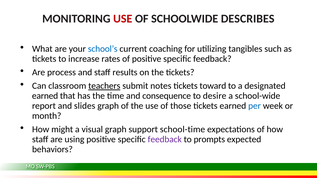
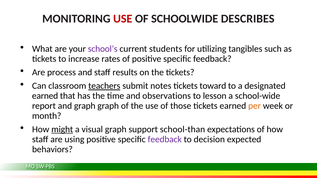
school’s colour: blue -> purple
coaching: coaching -> students
consequence: consequence -> observations
desire: desire -> lesson
and slides: slides -> graph
per colour: blue -> orange
might underline: none -> present
school-time: school-time -> school-than
prompts: prompts -> decision
